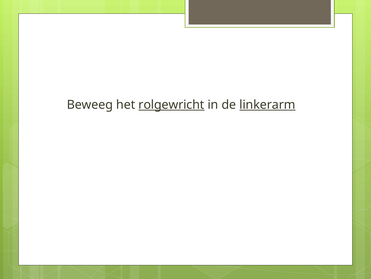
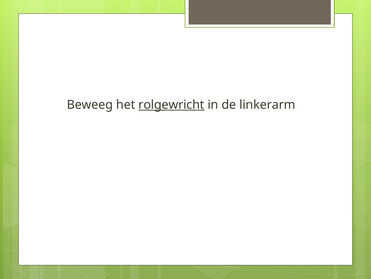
linkerarm underline: present -> none
